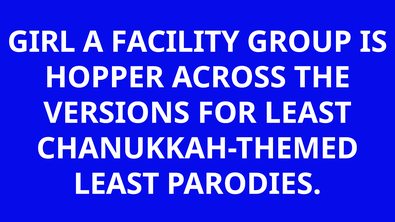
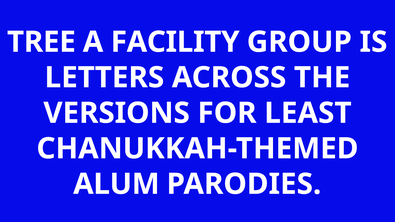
GIRL: GIRL -> TREE
HOPPER: HOPPER -> LETTERS
LEAST at (116, 184): LEAST -> ALUM
